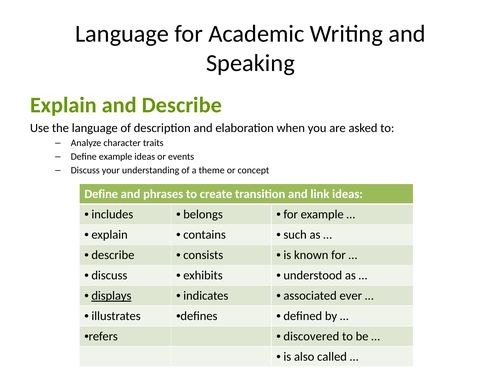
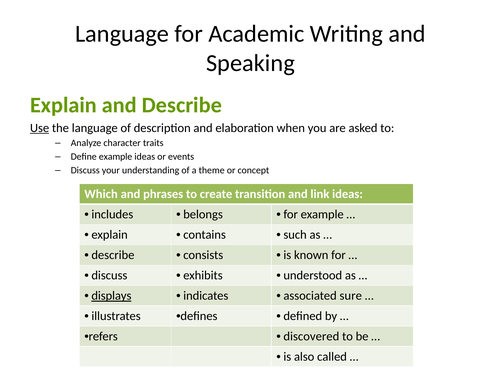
Use underline: none -> present
Define at (101, 194): Define -> Which
ever: ever -> sure
